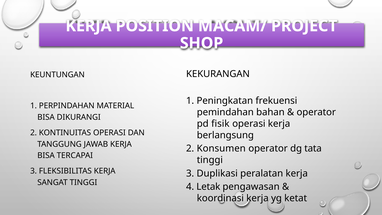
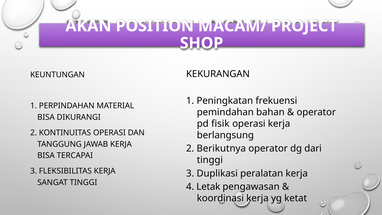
KERJA at (89, 26): KERJA -> AKAN
Konsumen: Konsumen -> Berikutnya
tata: tata -> dari
